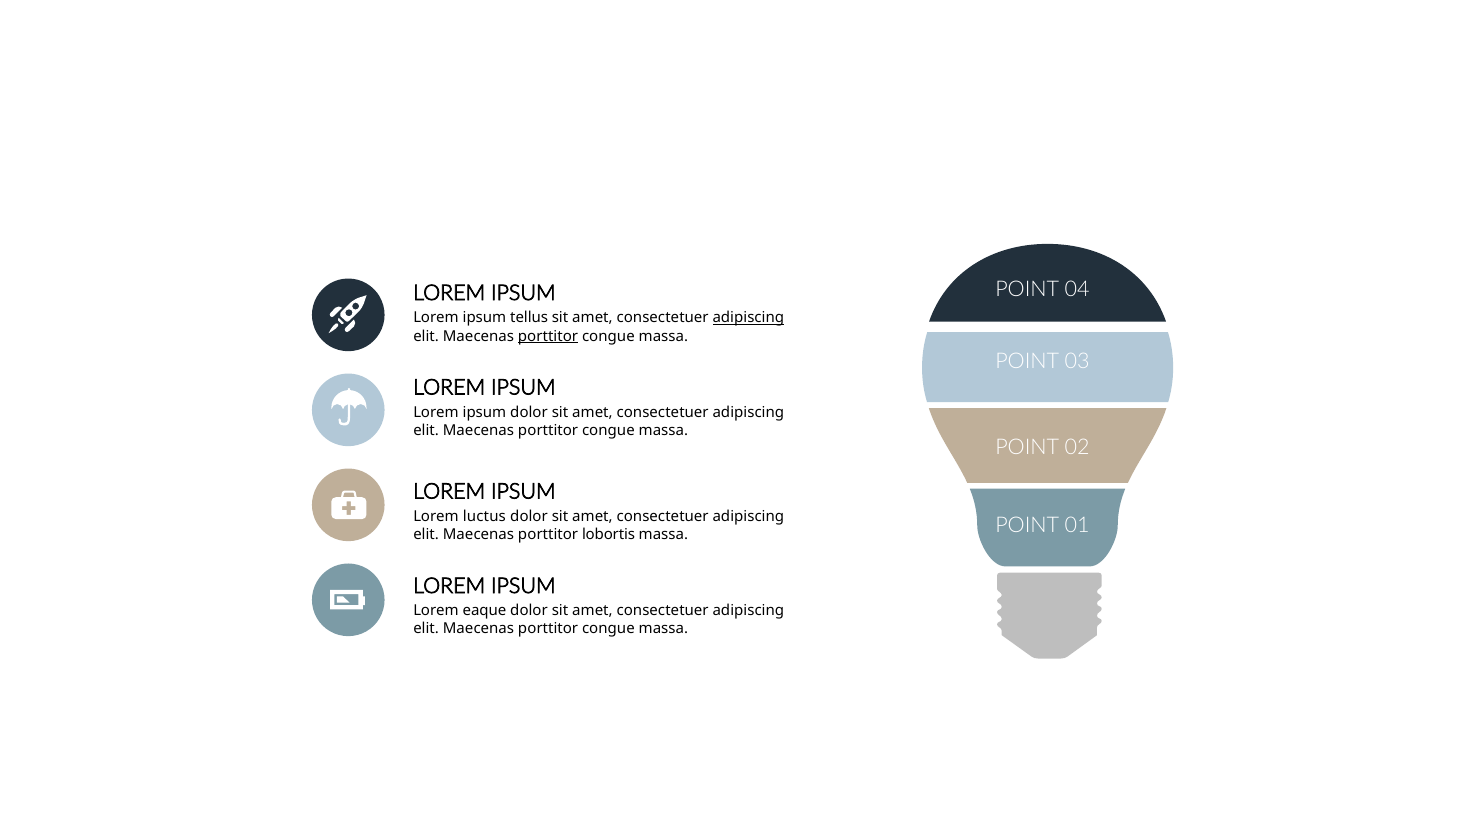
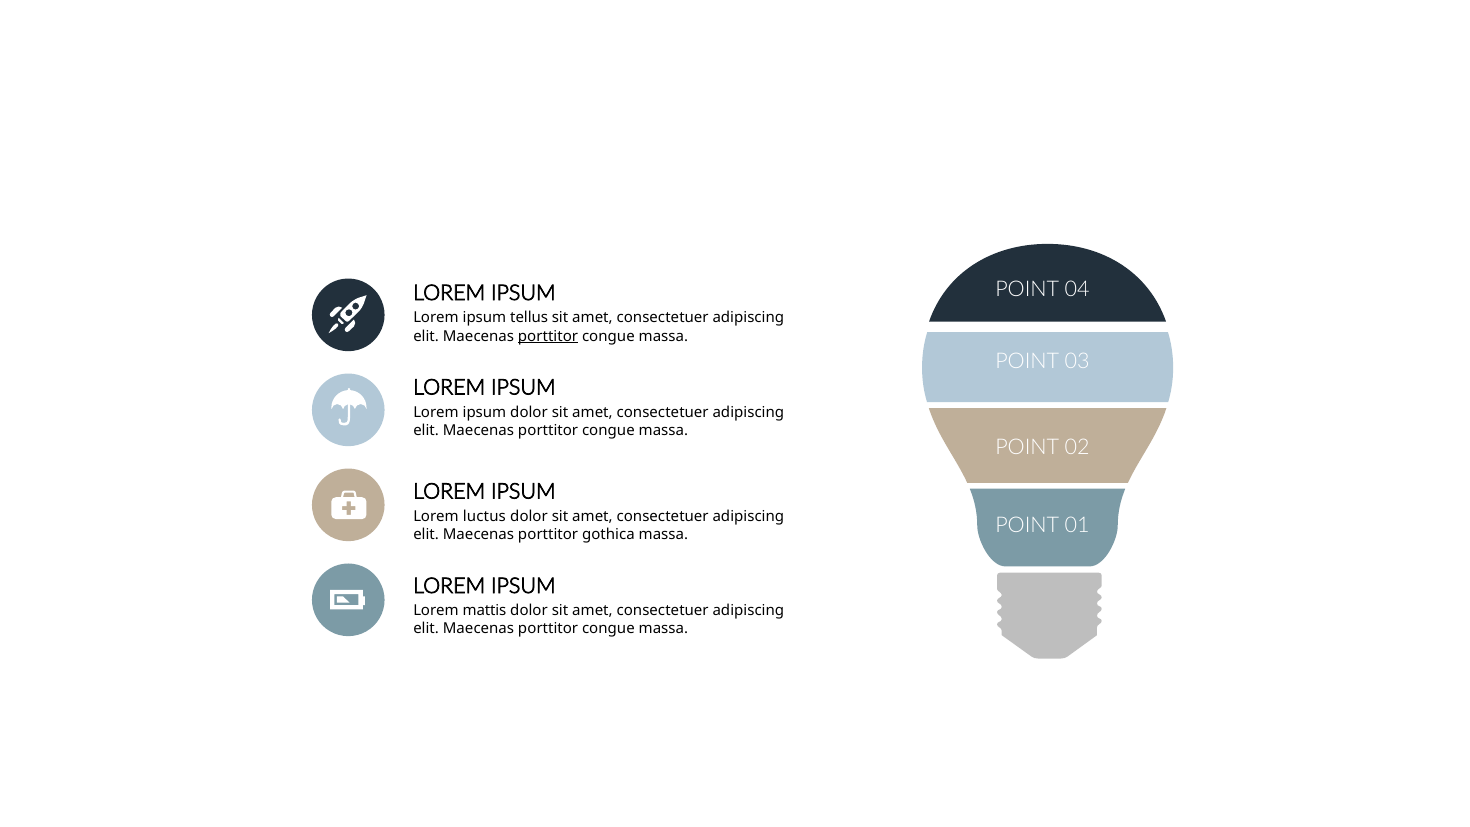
adipiscing at (748, 318) underline: present -> none
lobortis: lobortis -> gothica
eaque: eaque -> mattis
